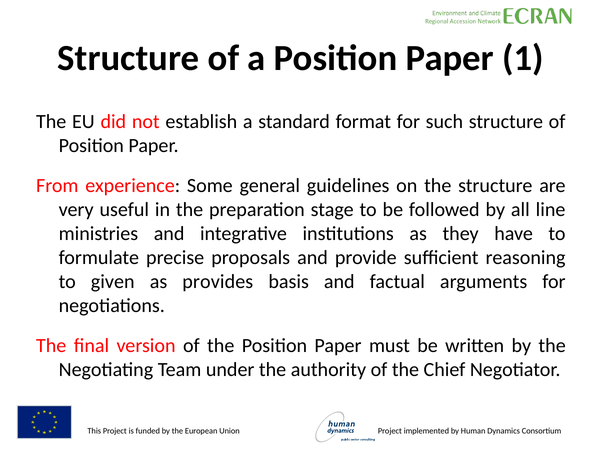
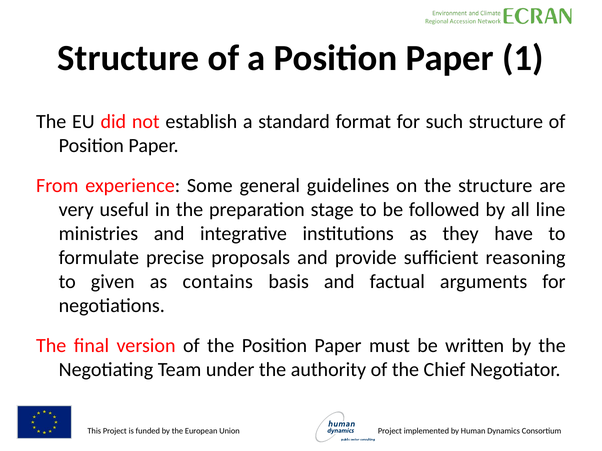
provides: provides -> contains
